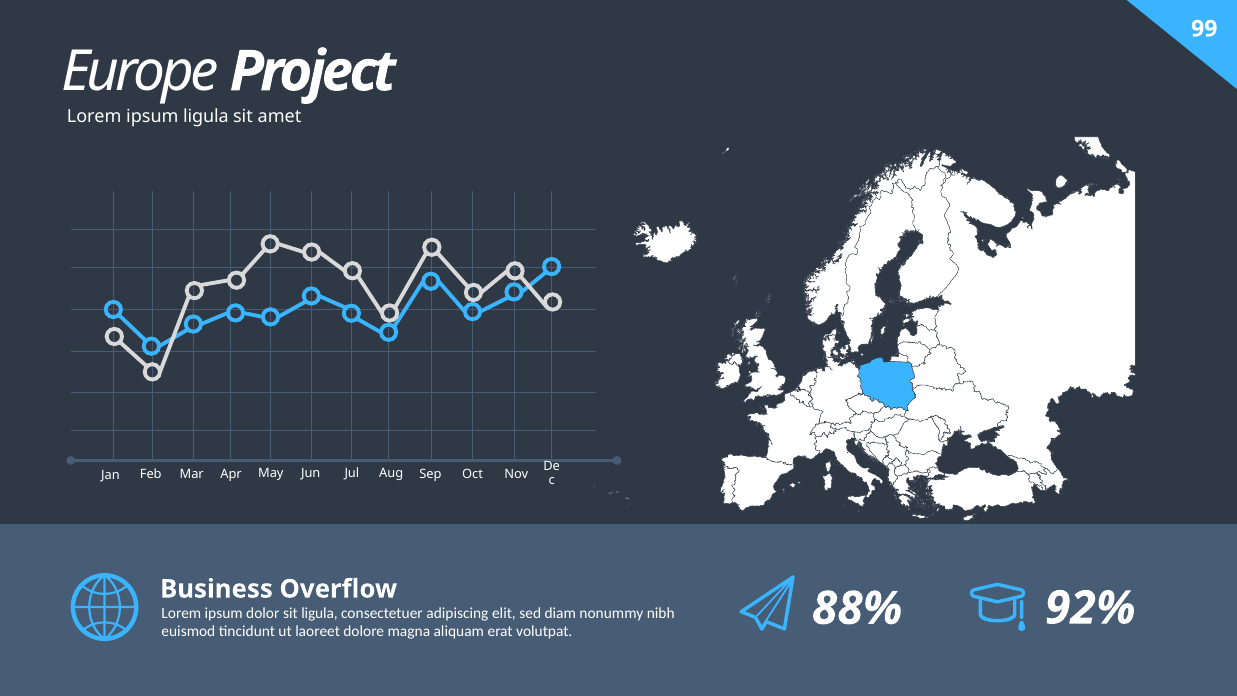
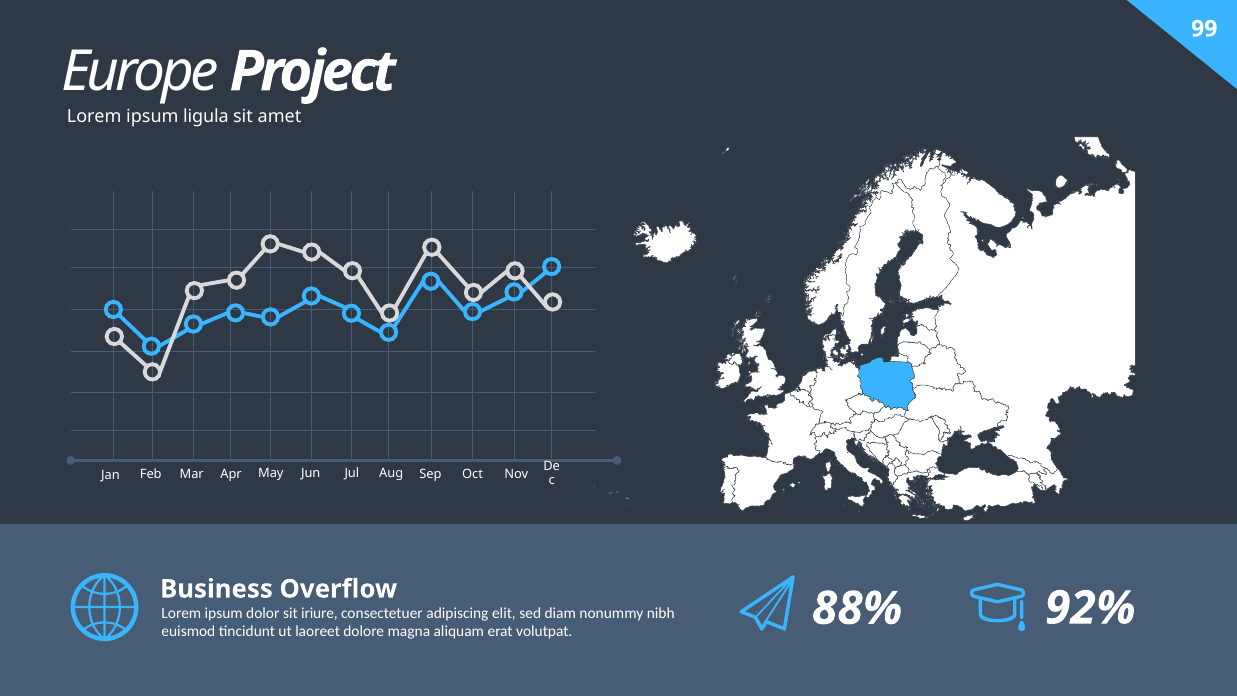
sit ligula: ligula -> iriure
